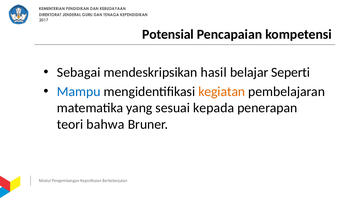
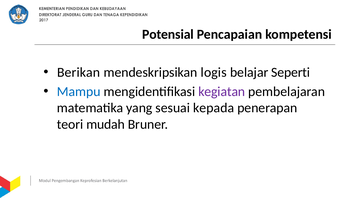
Sebagai: Sebagai -> Berikan
hasil: hasil -> logis
kegiatan colour: orange -> purple
bahwa: bahwa -> mudah
